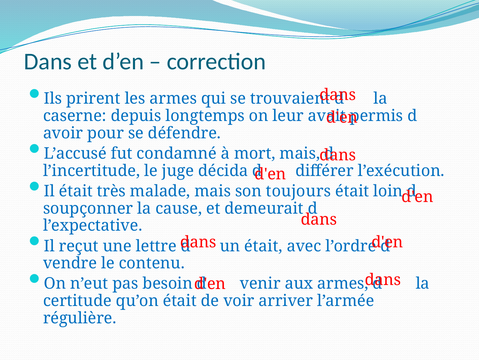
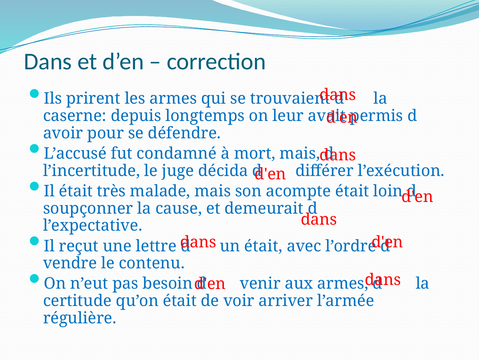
toujours: toujours -> acompte
